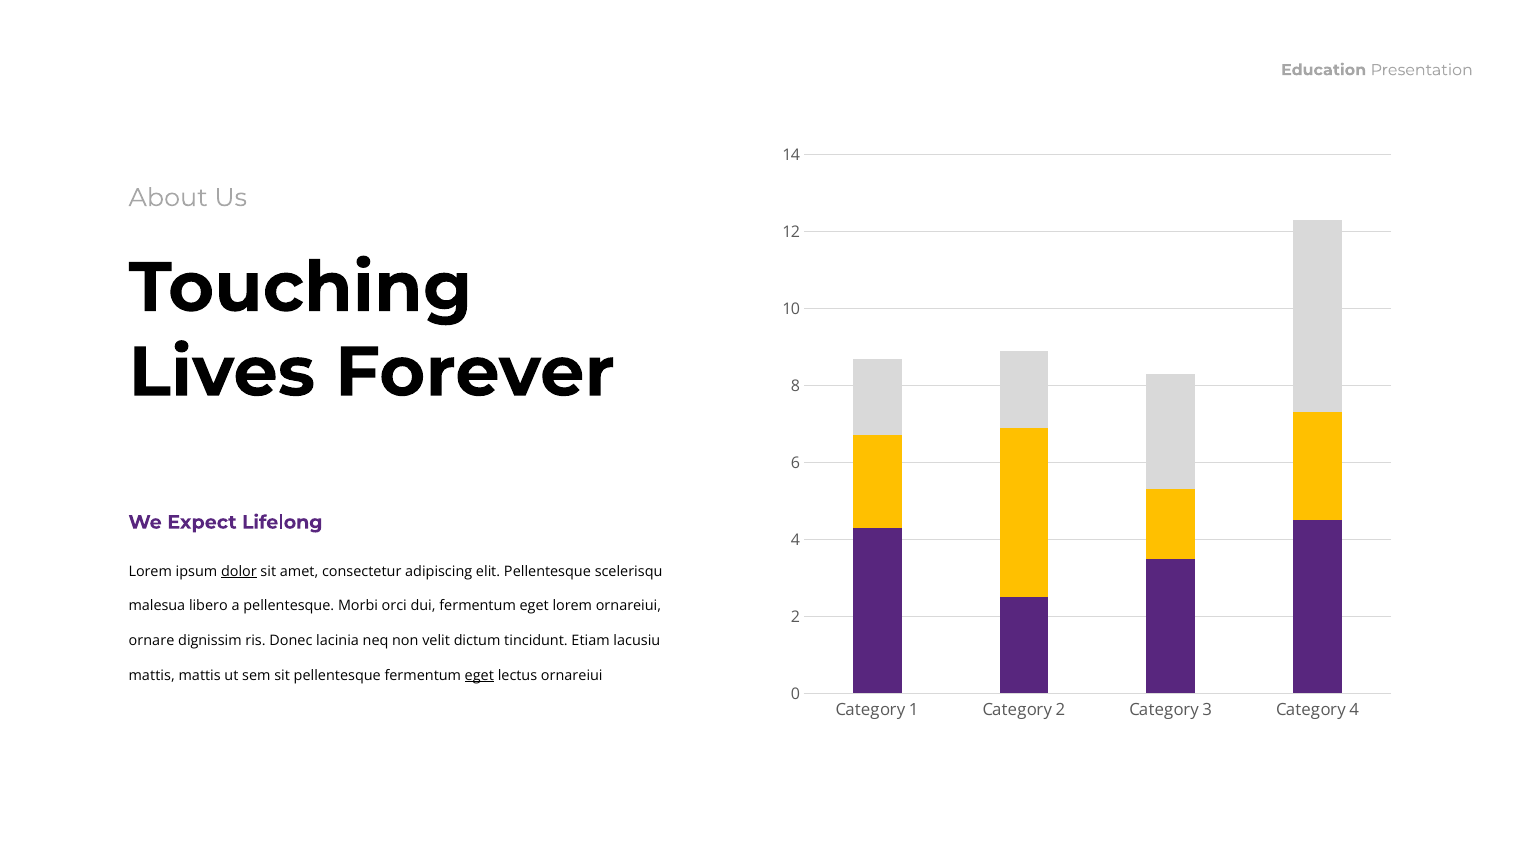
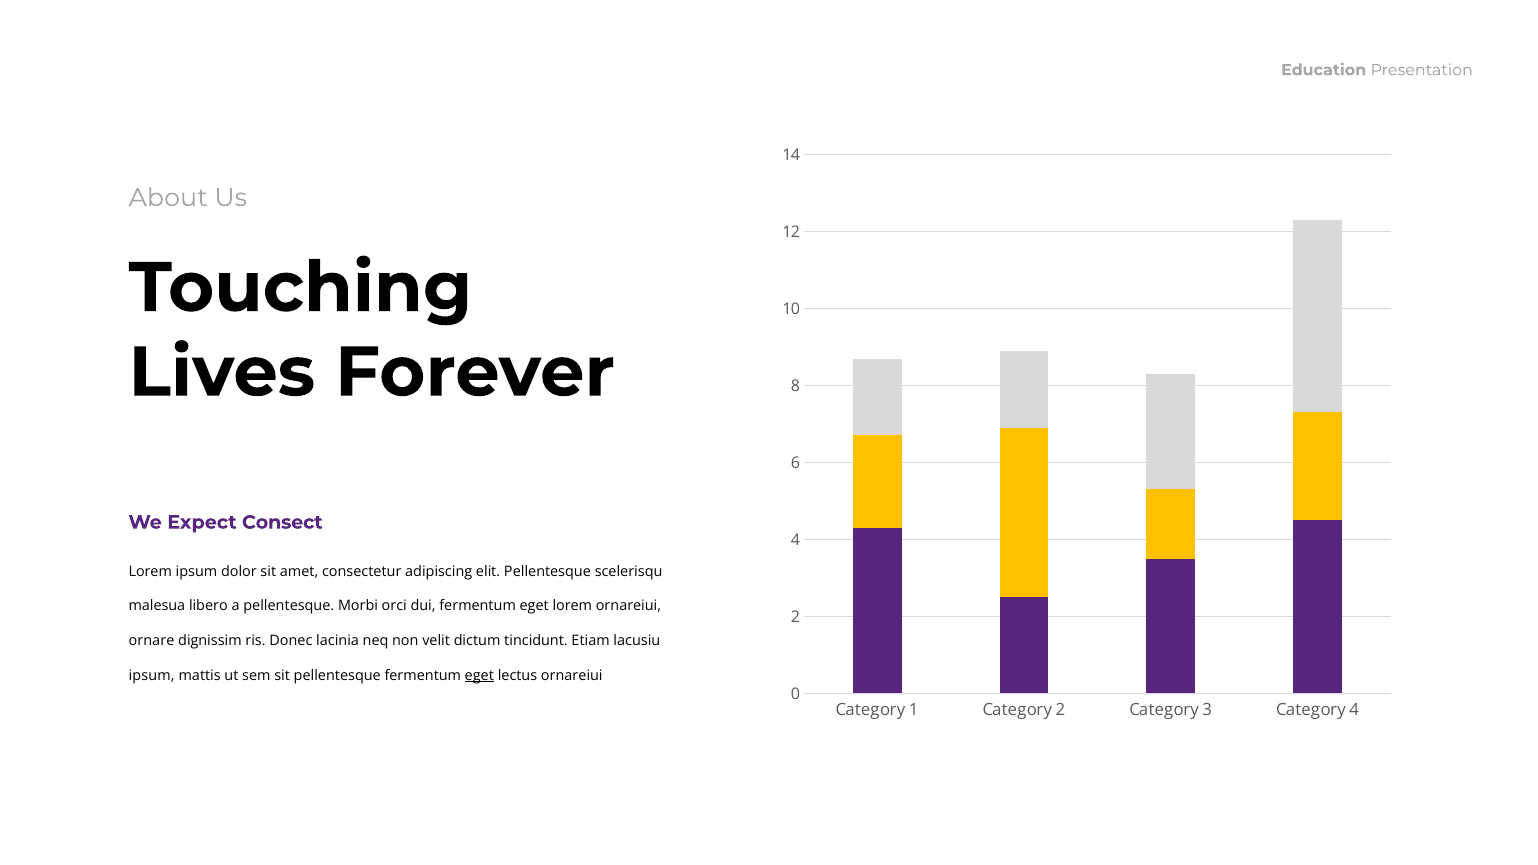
Lifelong: Lifelong -> Consect
dolor underline: present -> none
mattis at (152, 676): mattis -> ipsum
